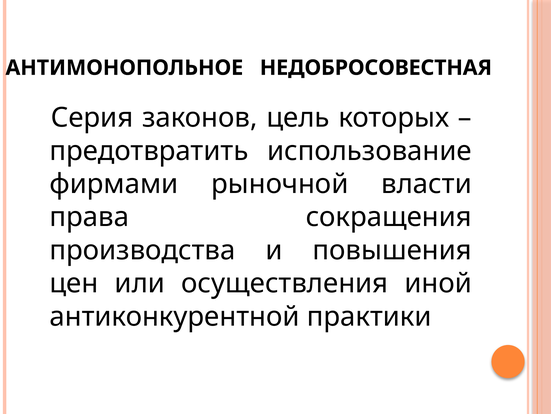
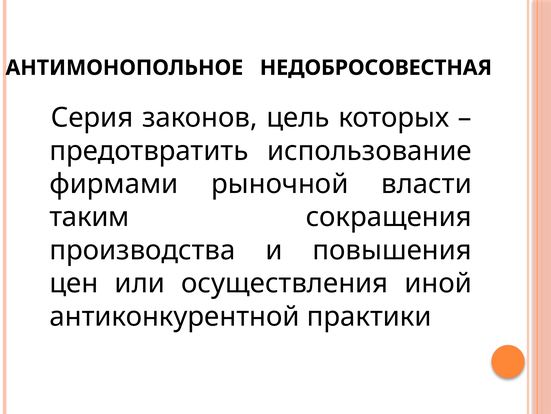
права: права -> таким
